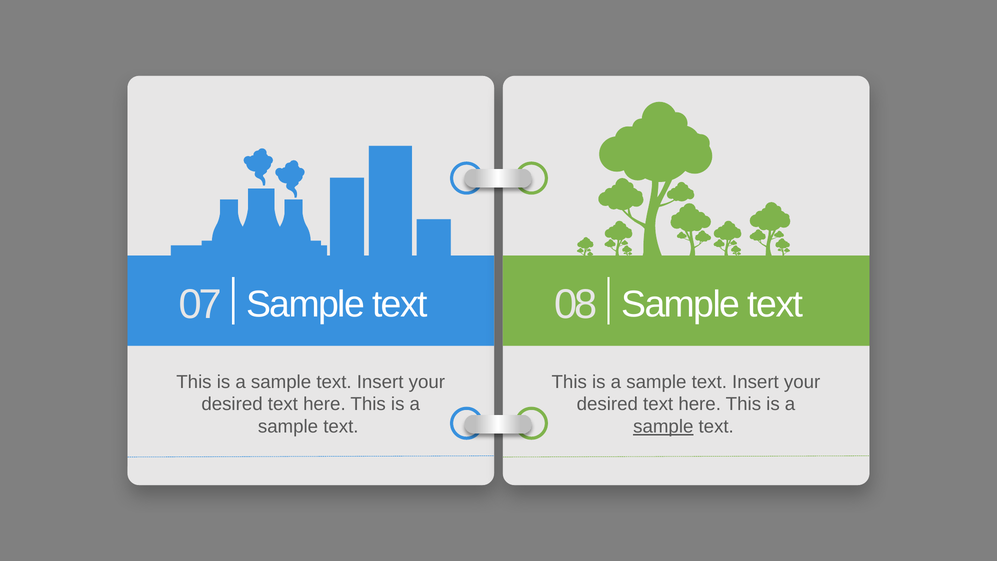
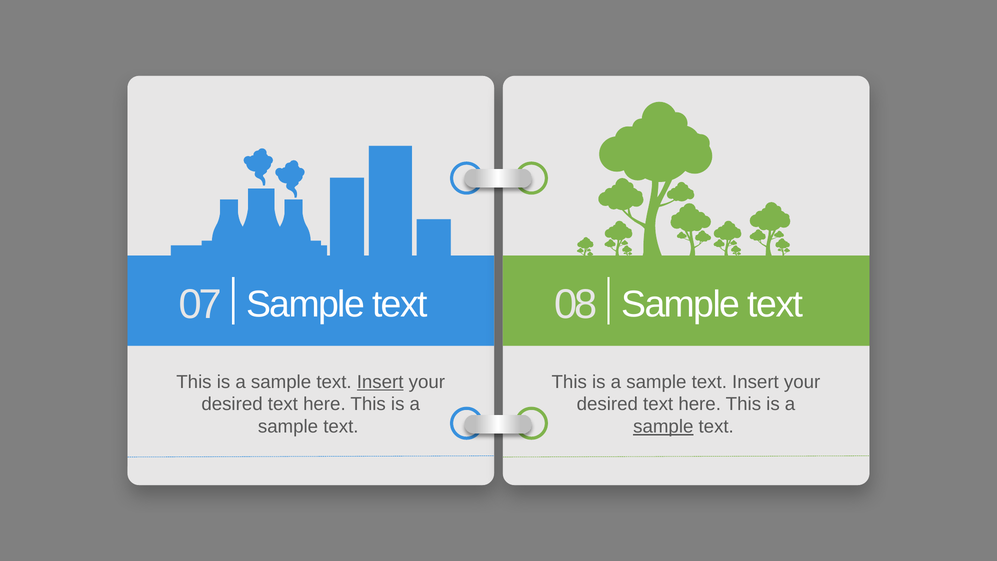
Insert at (380, 382) underline: none -> present
